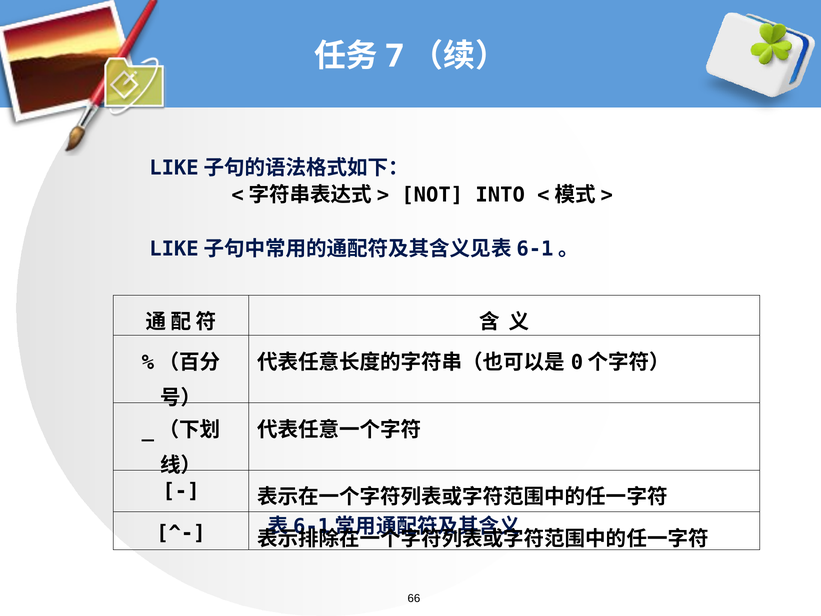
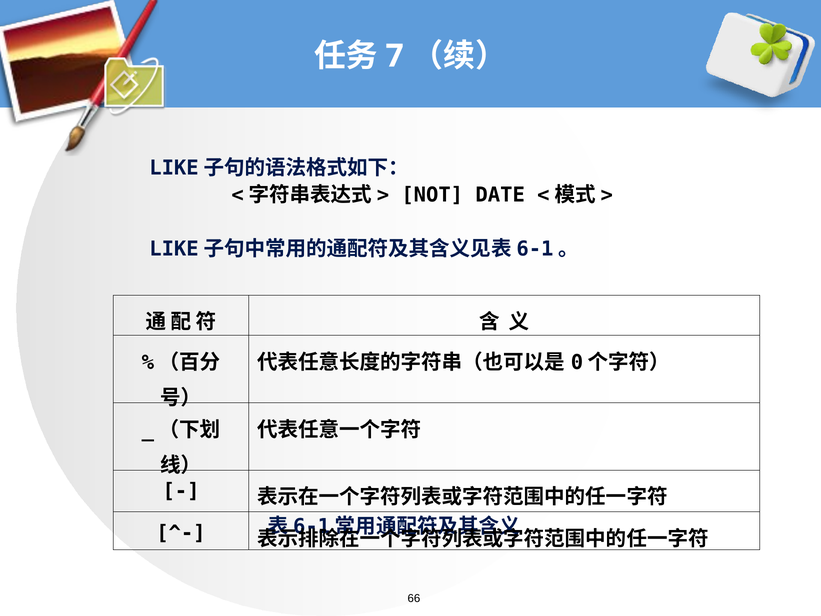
INTO: INTO -> DATE
